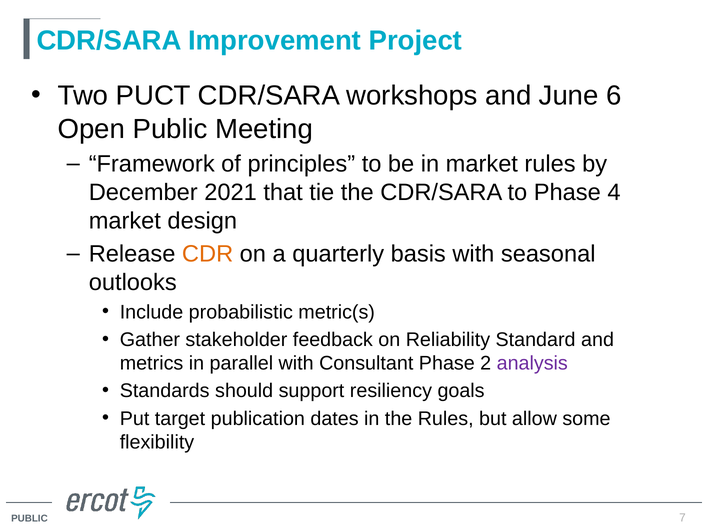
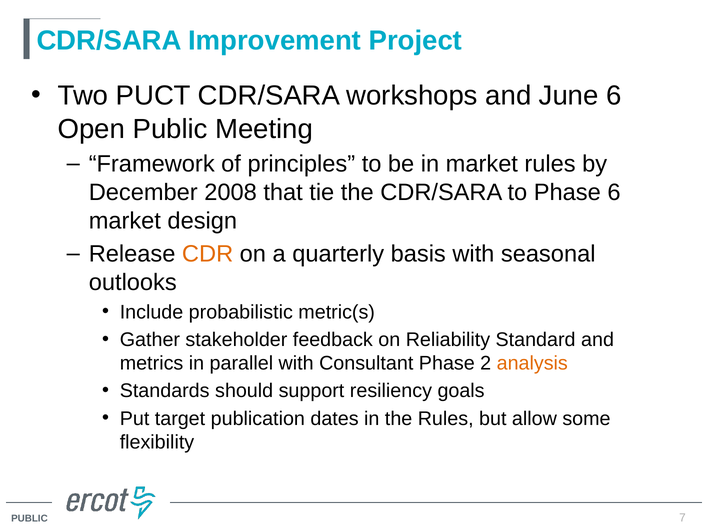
2021: 2021 -> 2008
Phase 4: 4 -> 6
analysis colour: purple -> orange
